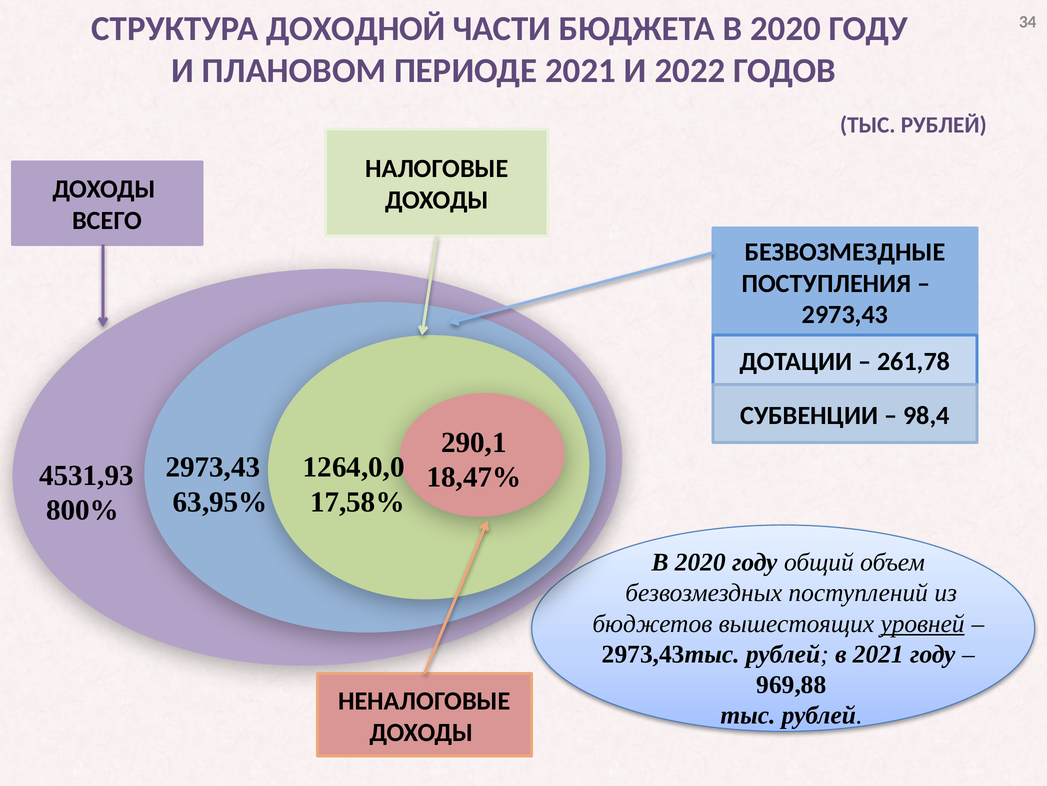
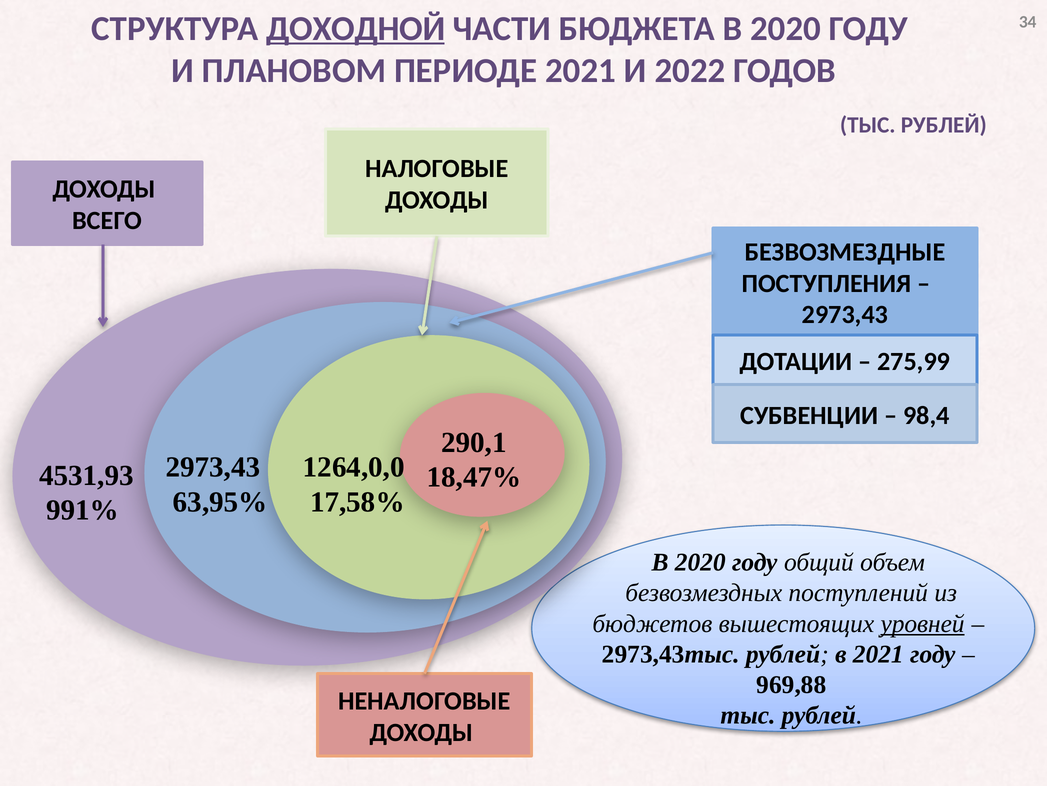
ДОХОДНОЙ underline: none -> present
261,78: 261,78 -> 275,99
800%: 800% -> 991%
